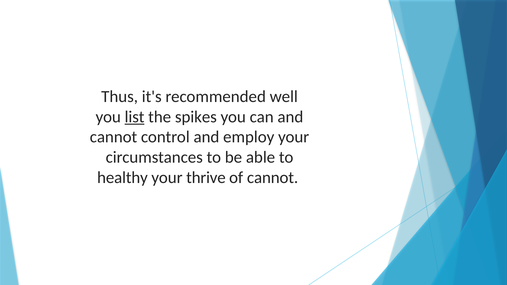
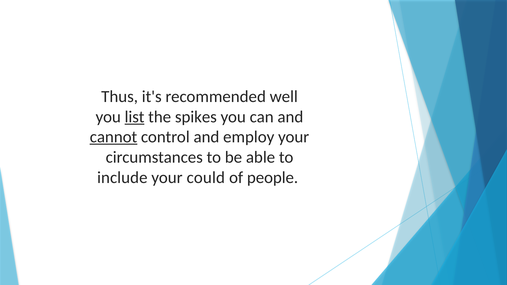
cannot at (114, 137) underline: none -> present
healthy: healthy -> include
thrive: thrive -> could
of cannot: cannot -> people
